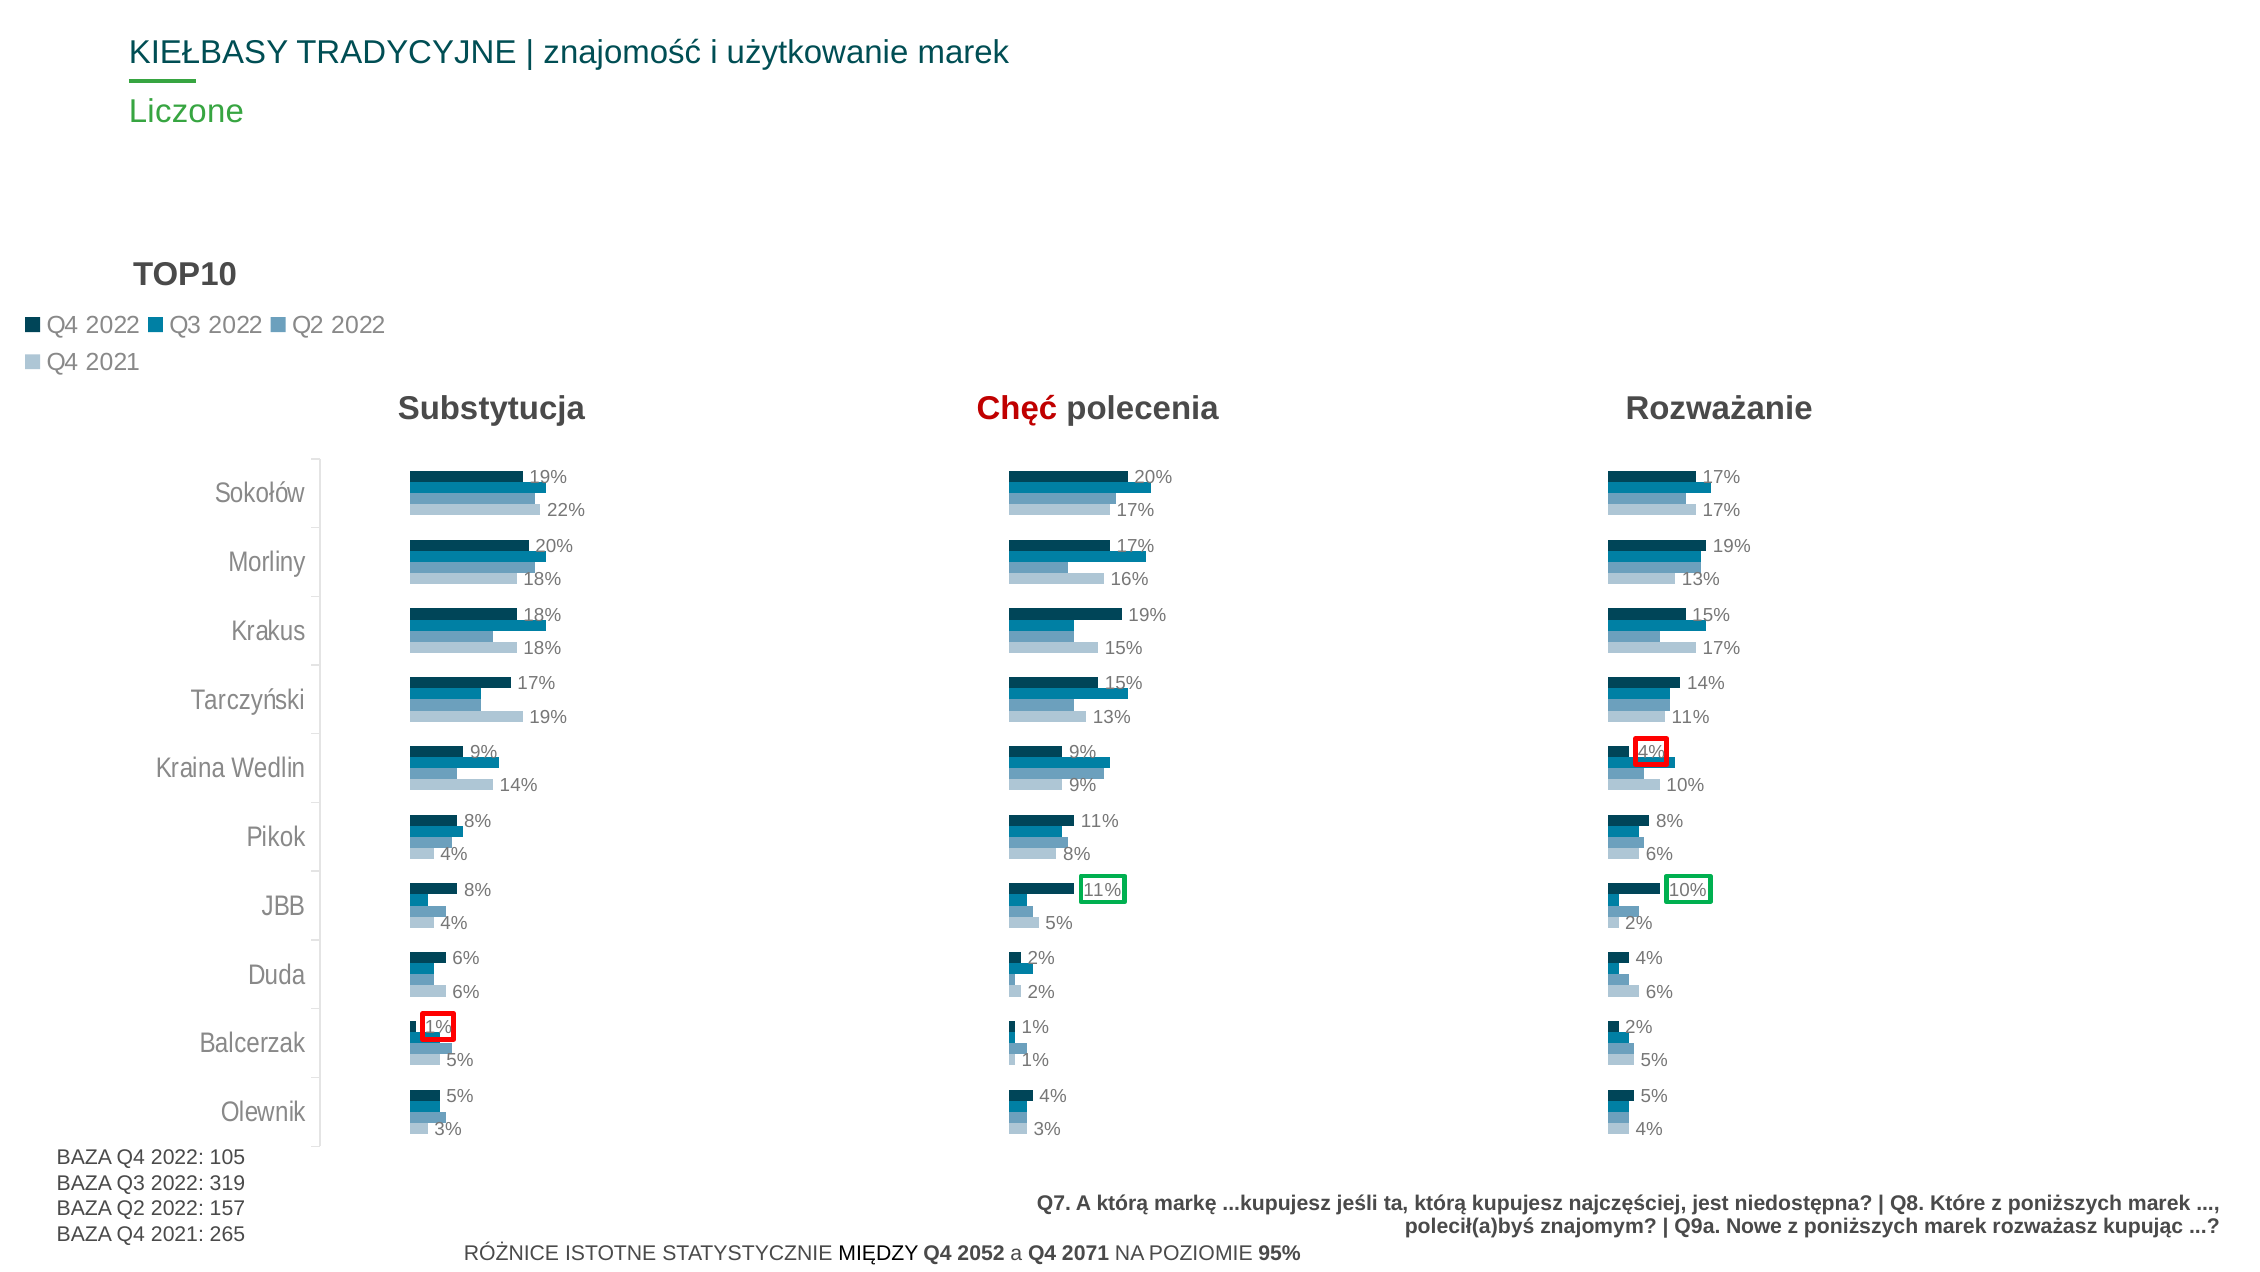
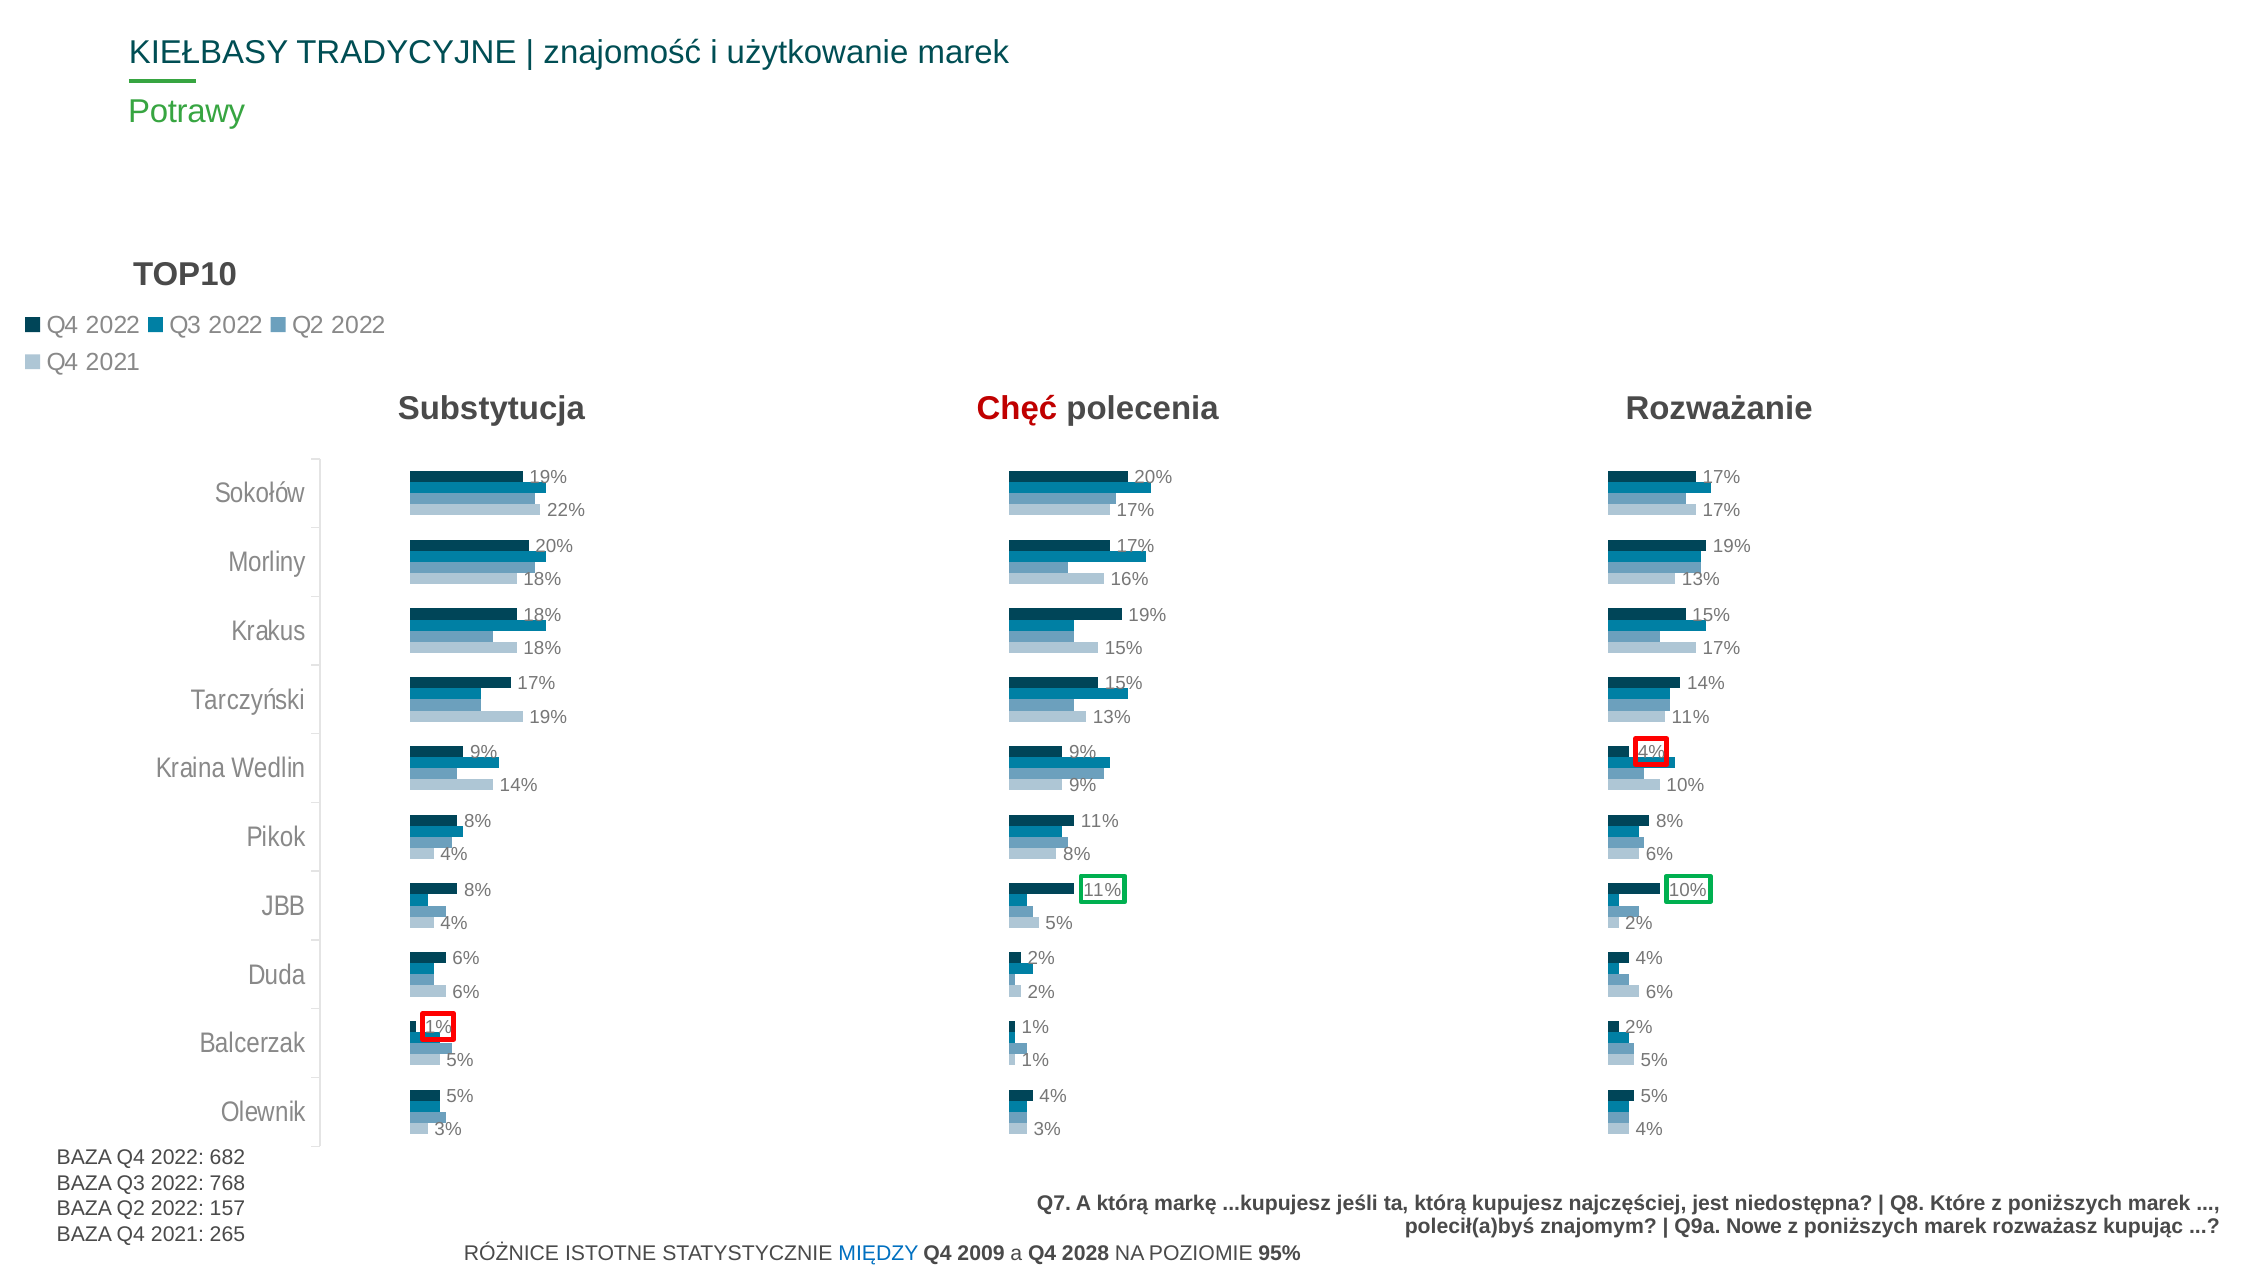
Liczone: Liczone -> Potrawy
105: 105 -> 682
319: 319 -> 768
MIĘDZY colour: black -> blue
2052: 2052 -> 2009
2071: 2071 -> 2028
